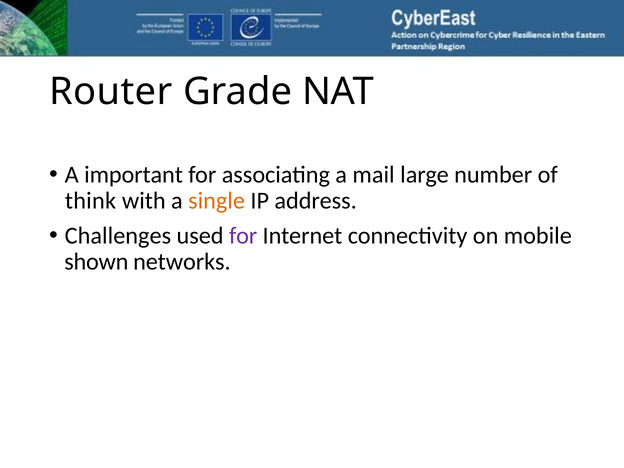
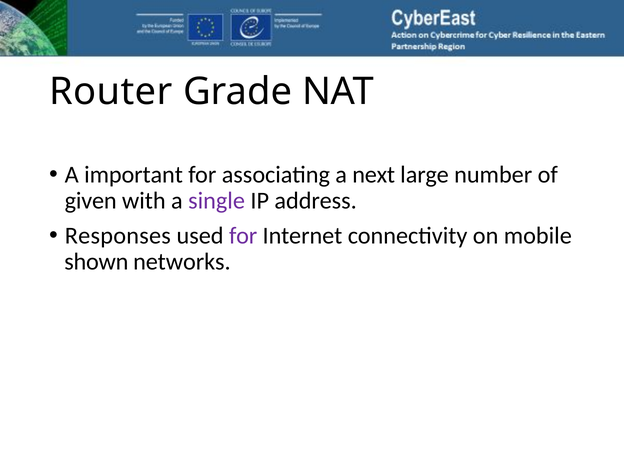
mail: mail -> next
think: think -> given
single colour: orange -> purple
Challenges: Challenges -> Responses
